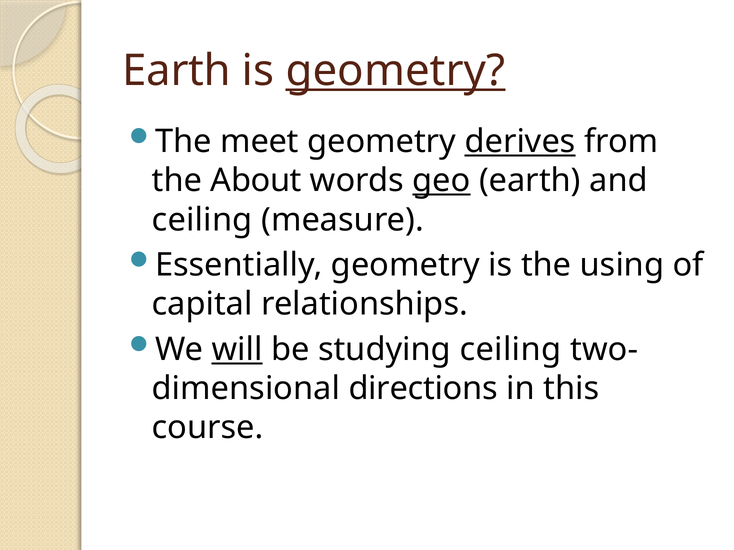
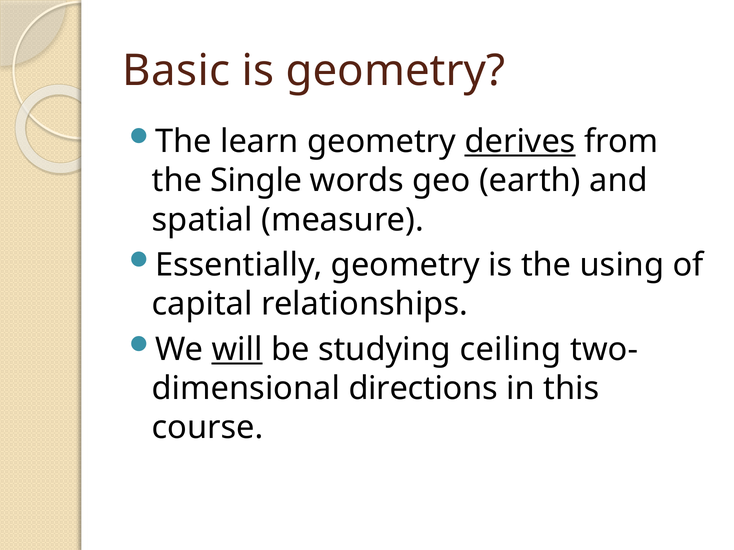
Earth at (177, 71): Earth -> Basic
geometry at (396, 71) underline: present -> none
meet: meet -> learn
About: About -> Single
geo underline: present -> none
ceiling at (202, 220): ceiling -> spatial
